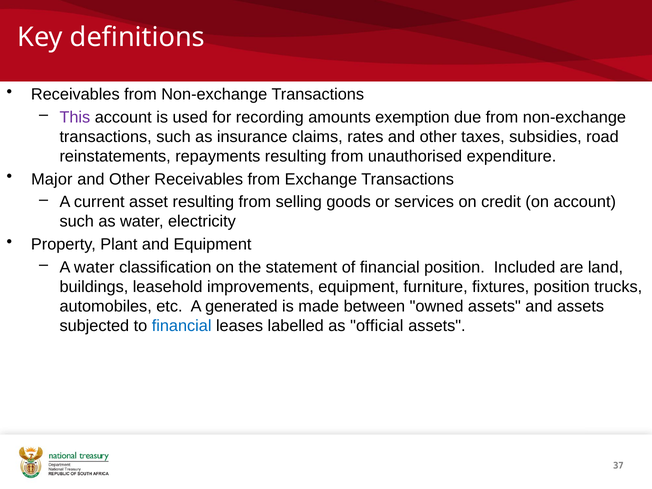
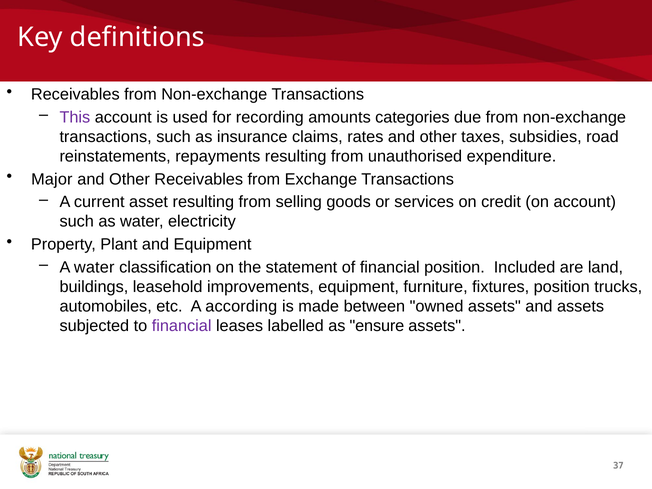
exemption: exemption -> categories
generated: generated -> according
financial at (182, 326) colour: blue -> purple
official: official -> ensure
